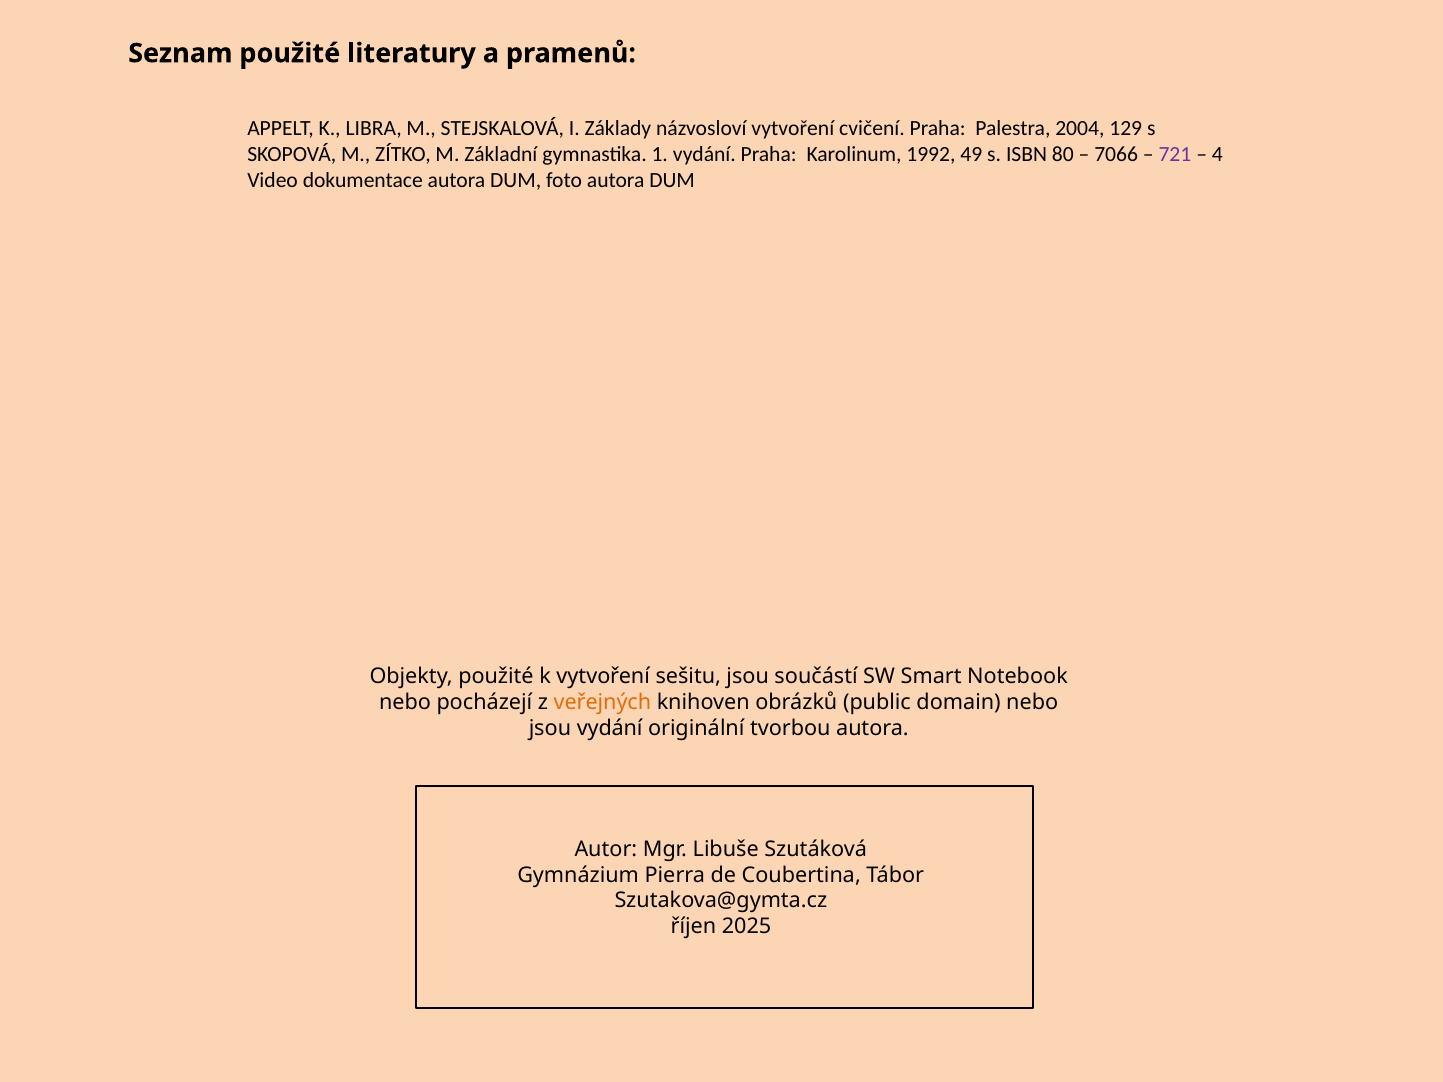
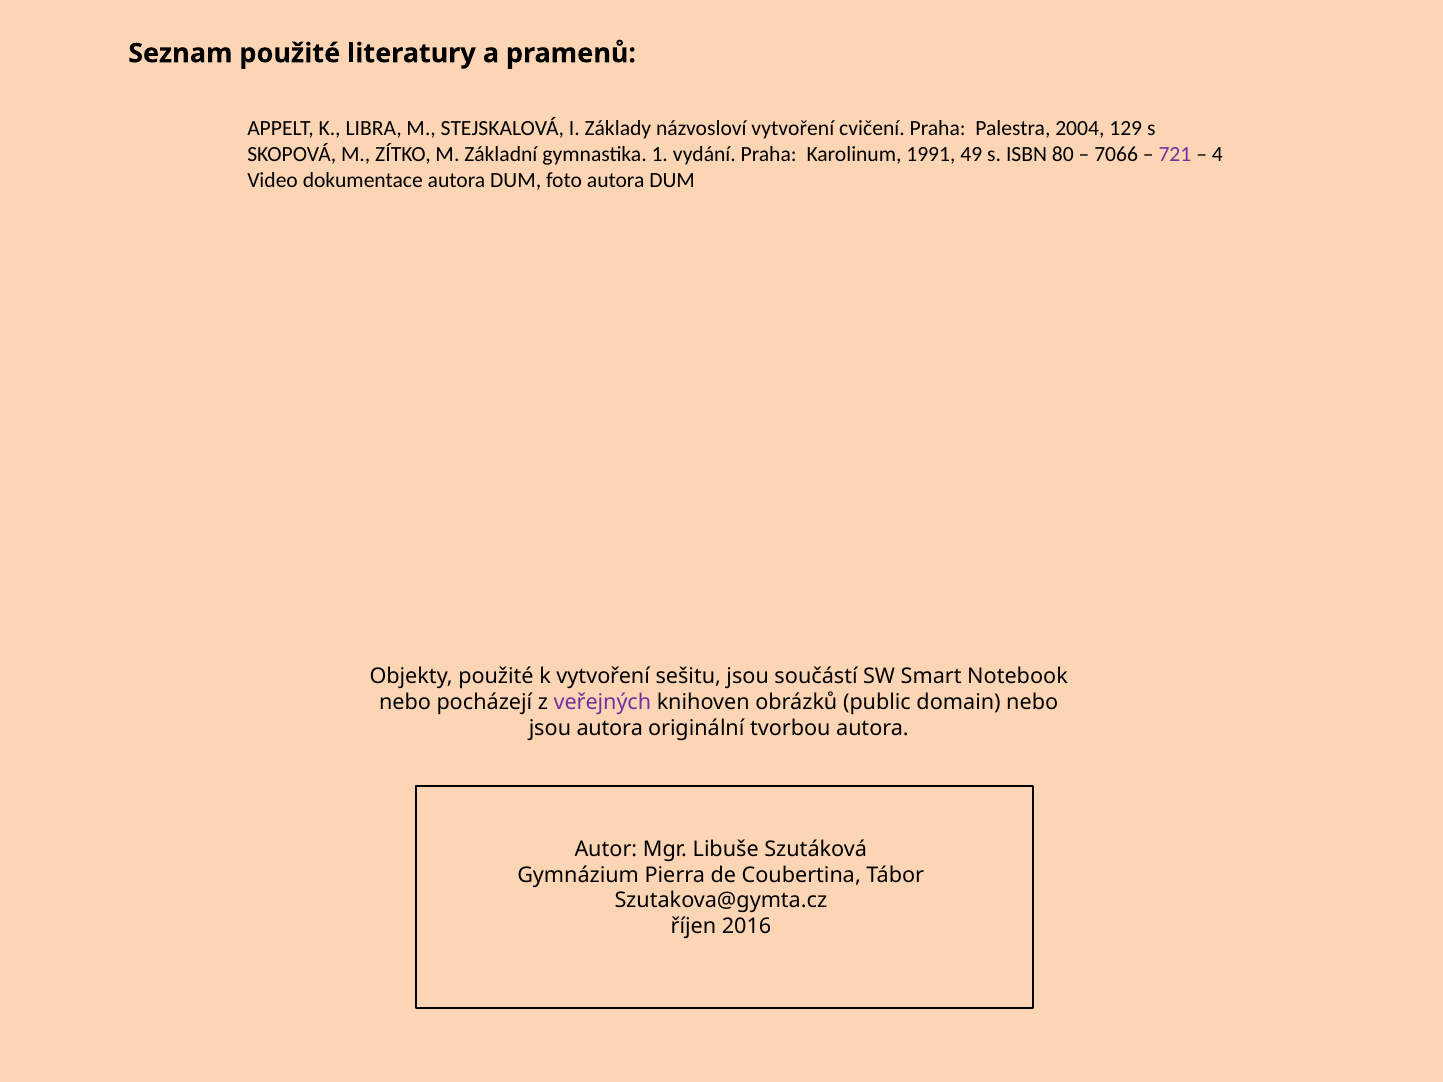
1992: 1992 -> 1991
veřejných colour: orange -> purple
jsou vydání: vydání -> autora
2025: 2025 -> 2016
